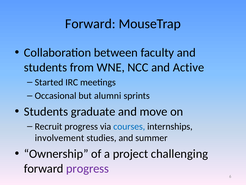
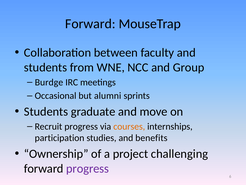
Active: Active -> Group
Started: Started -> Burdge
courses colour: blue -> orange
involvement: involvement -> participation
summer: summer -> benefits
